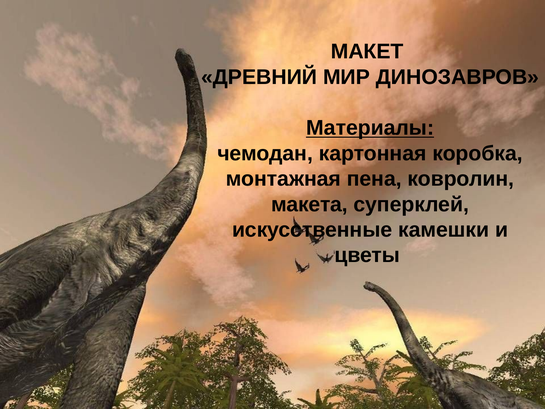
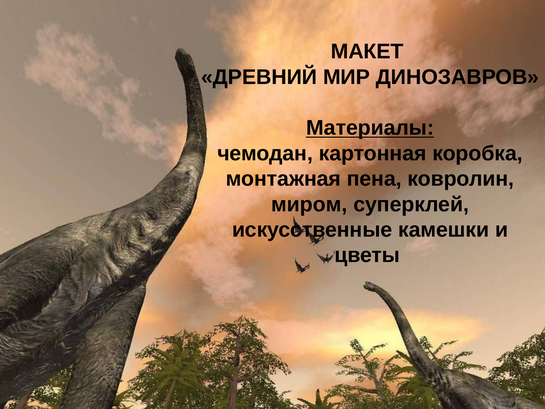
макета: макета -> миром
